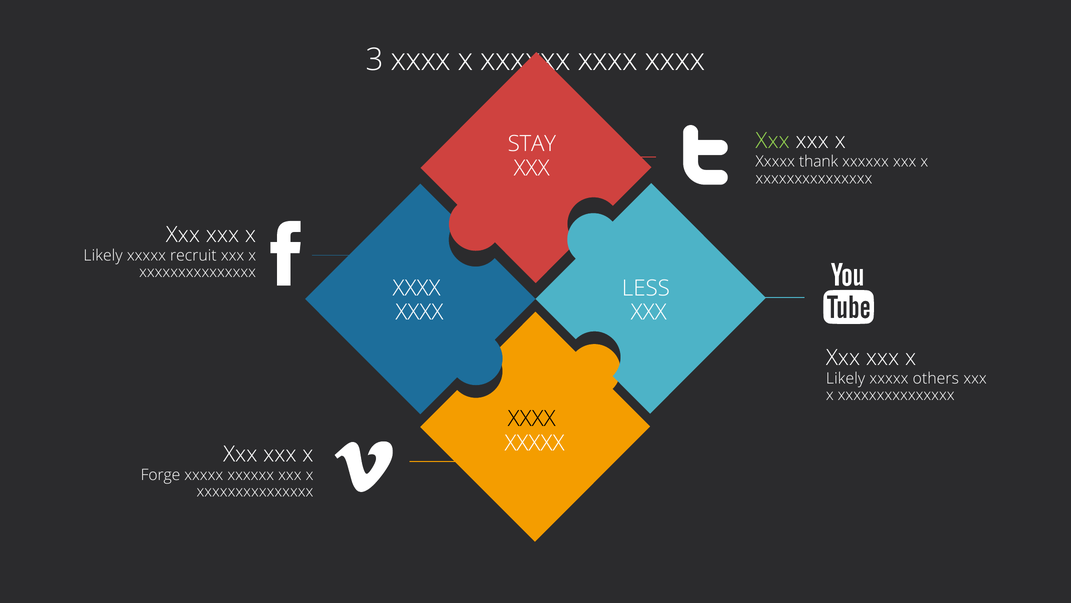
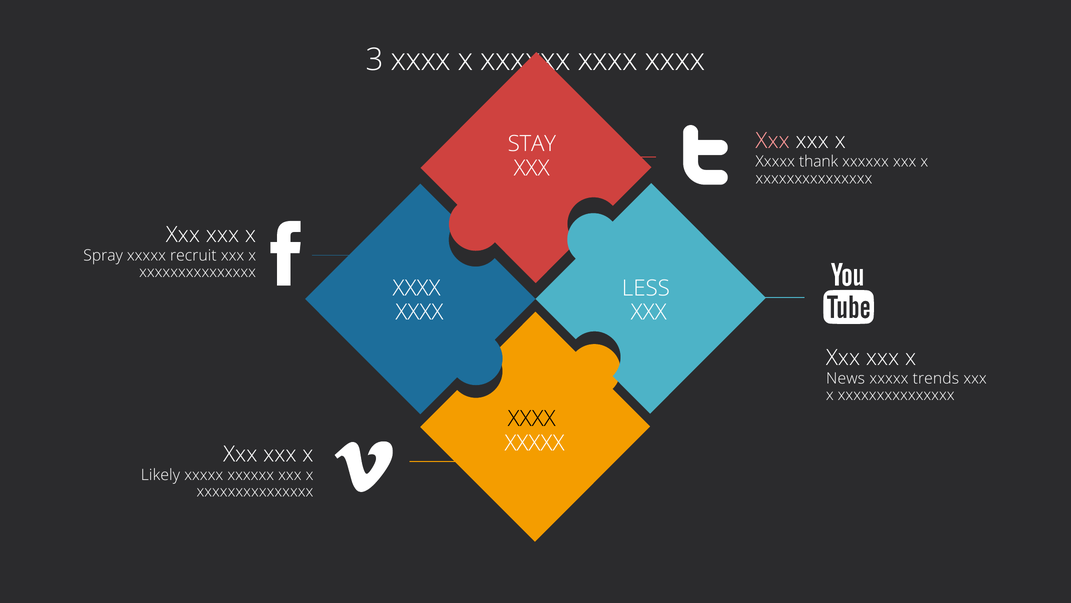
Xxx at (773, 141) colour: light green -> pink
Likely at (103, 255): Likely -> Spray
Likely at (846, 378): Likely -> News
others: others -> trends
Forge: Forge -> Likely
